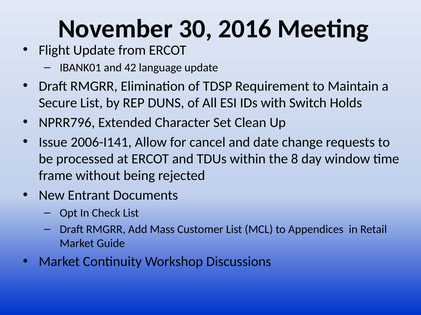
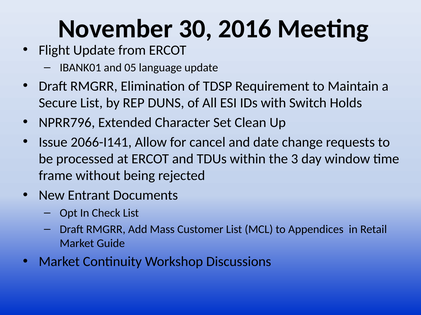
42: 42 -> 05
2006-I141: 2006-I141 -> 2066-I141
8: 8 -> 3
